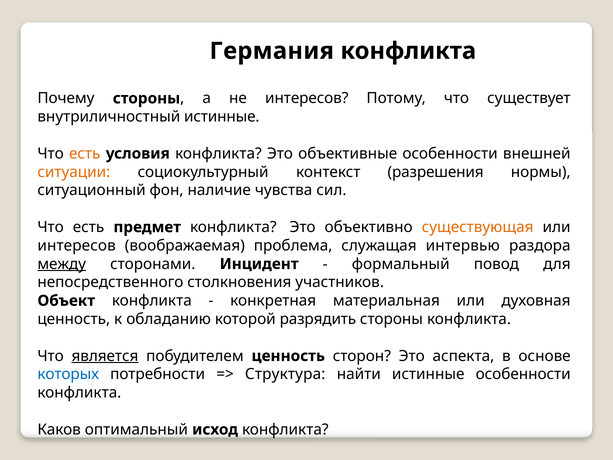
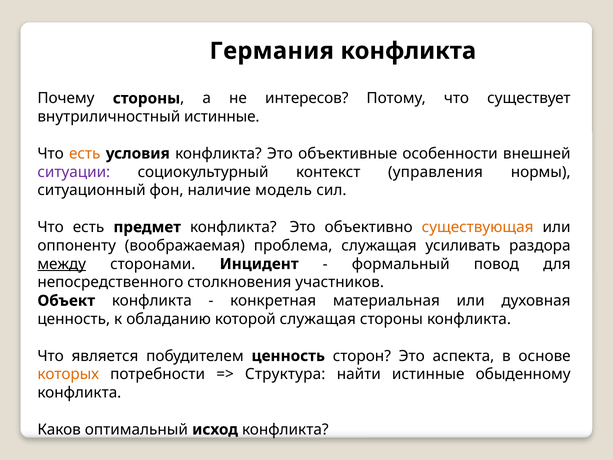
ситуации colour: orange -> purple
разрешения: разрешения -> управления
чувства: чувства -> модель
интересов at (77, 245): интересов -> оппоненту
интервью: интервью -> усиливать
которой разрядить: разрядить -> служащая
является underline: present -> none
которых colour: blue -> orange
истинные особенности: особенности -> обыденному
